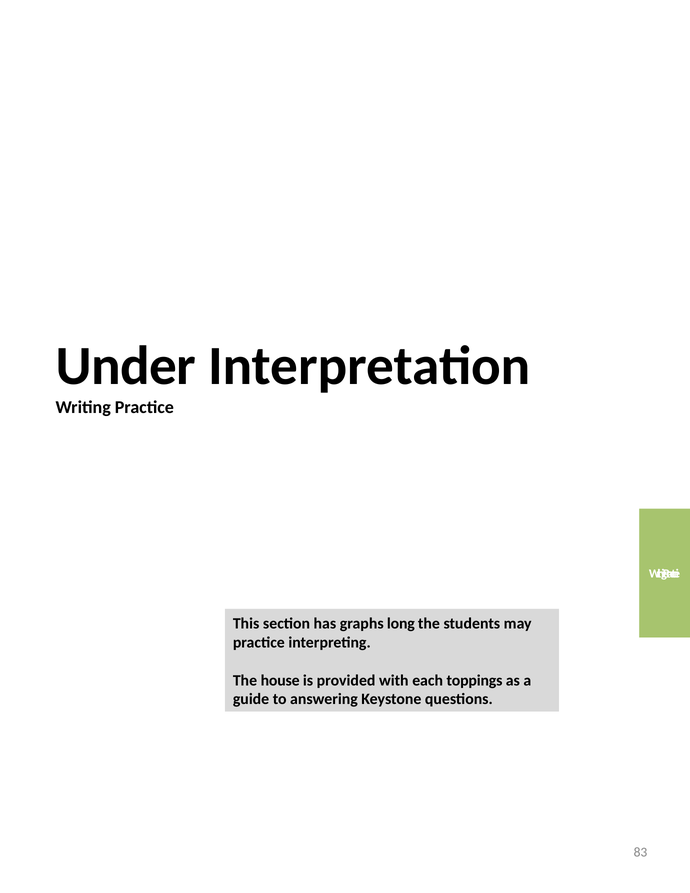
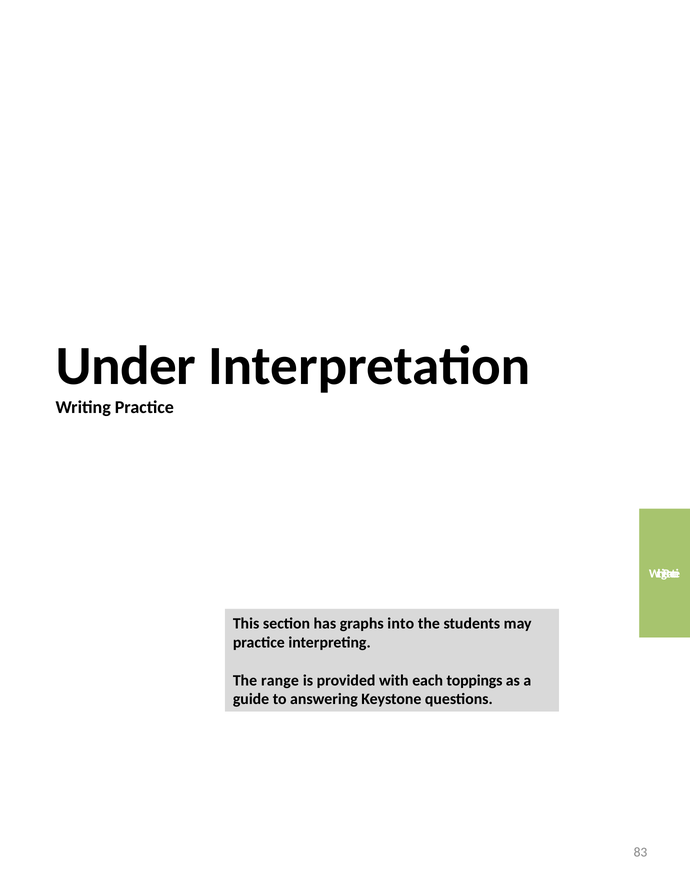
long: long -> into
house: house -> range
